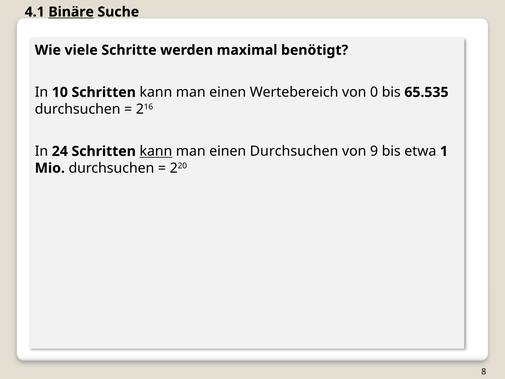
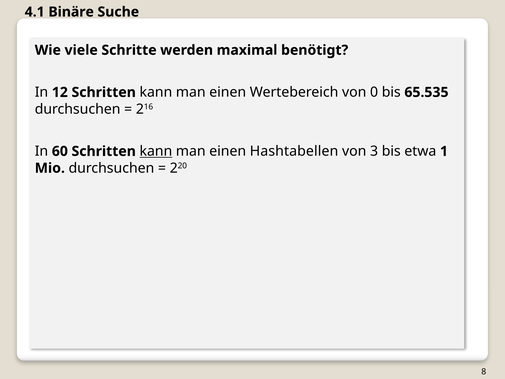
Binäre underline: present -> none
10: 10 -> 12
24: 24 -> 60
einen Durchsuchen: Durchsuchen -> Hashtabellen
9: 9 -> 3
